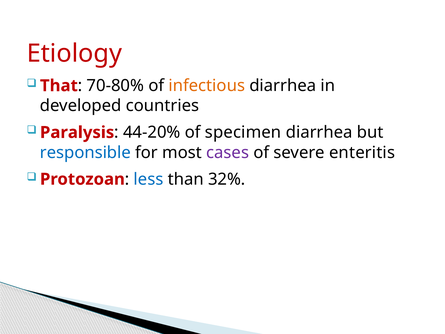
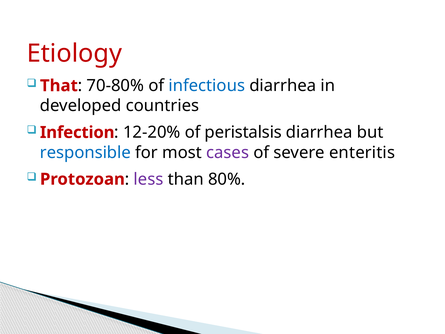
infectious colour: orange -> blue
Paralysis: Paralysis -> Infection
44-20%: 44-20% -> 12-20%
specimen: specimen -> peristalsis
less colour: blue -> purple
32%: 32% -> 80%
